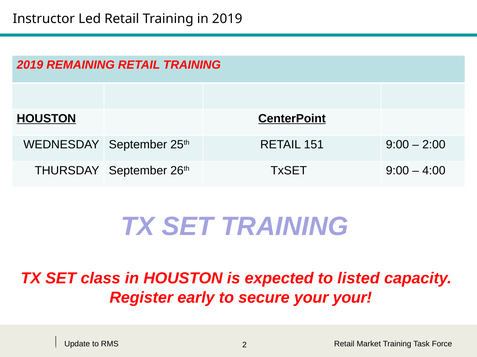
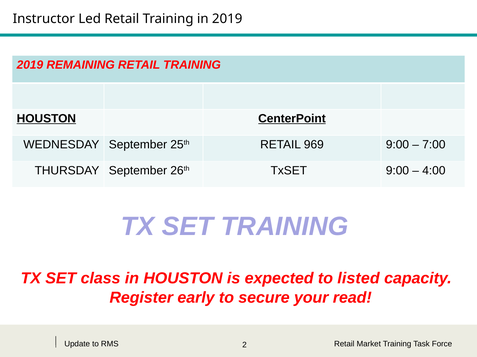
151: 151 -> 969
2:00: 2:00 -> 7:00
your your: your -> read
